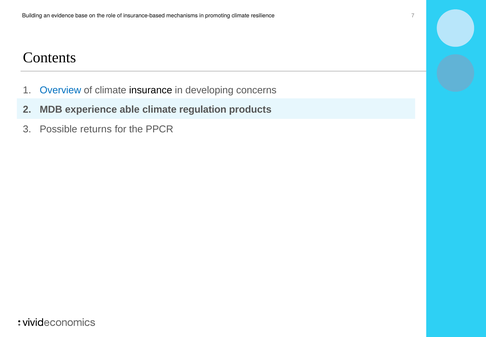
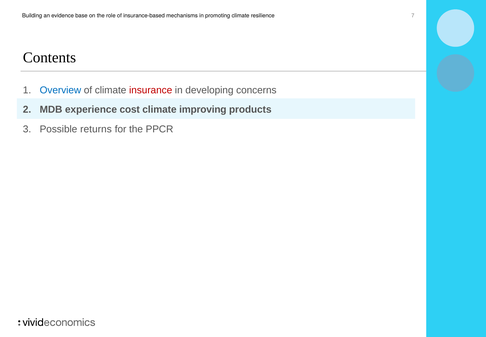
insurance colour: black -> red
able: able -> cost
regulation: regulation -> improving
